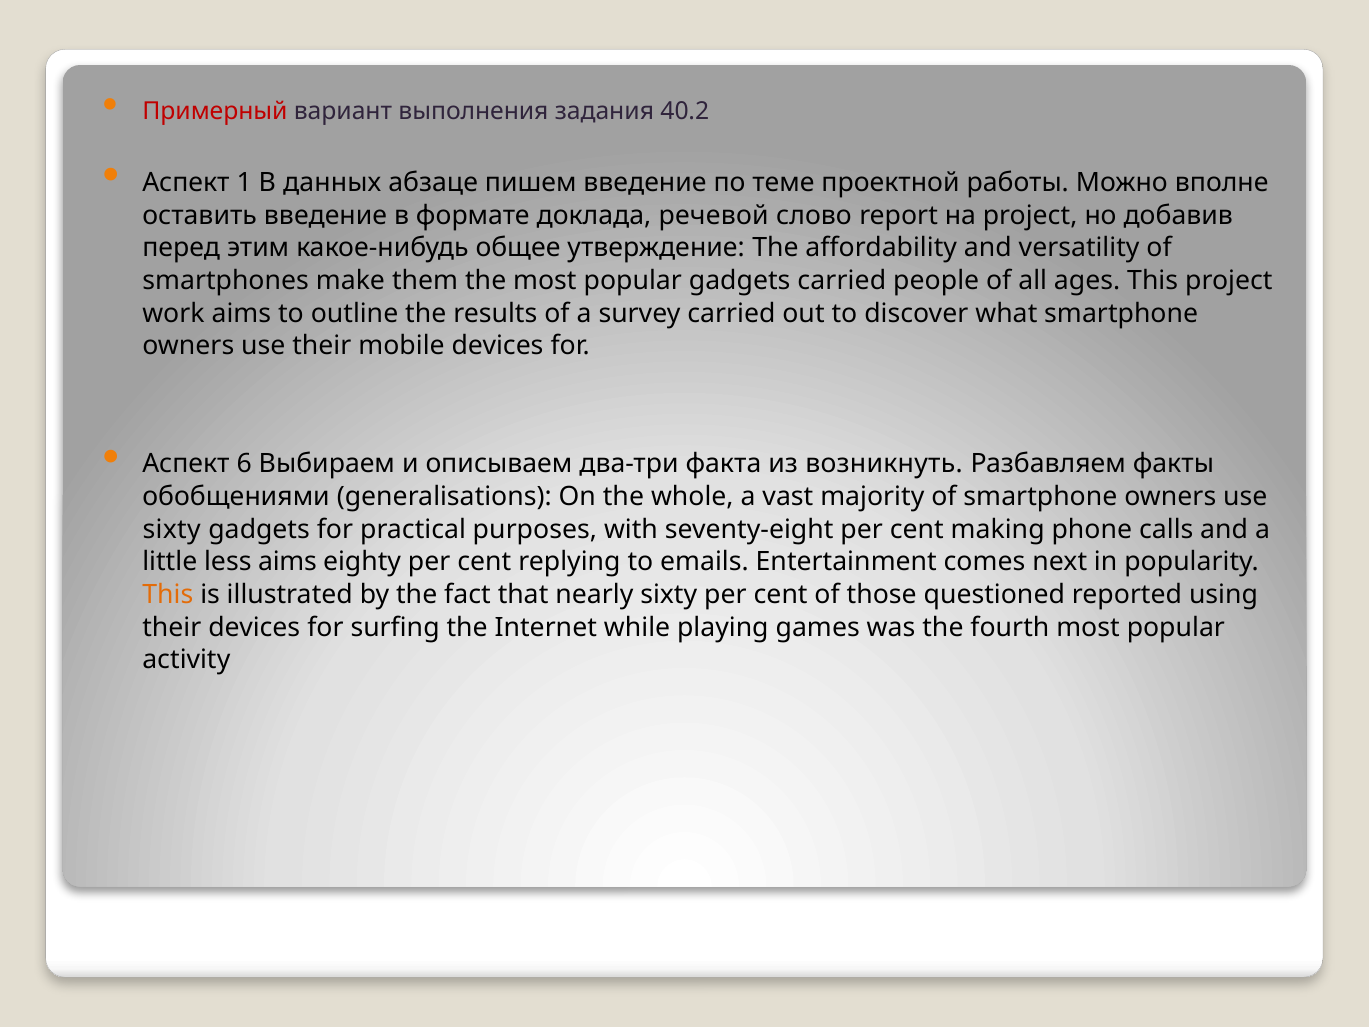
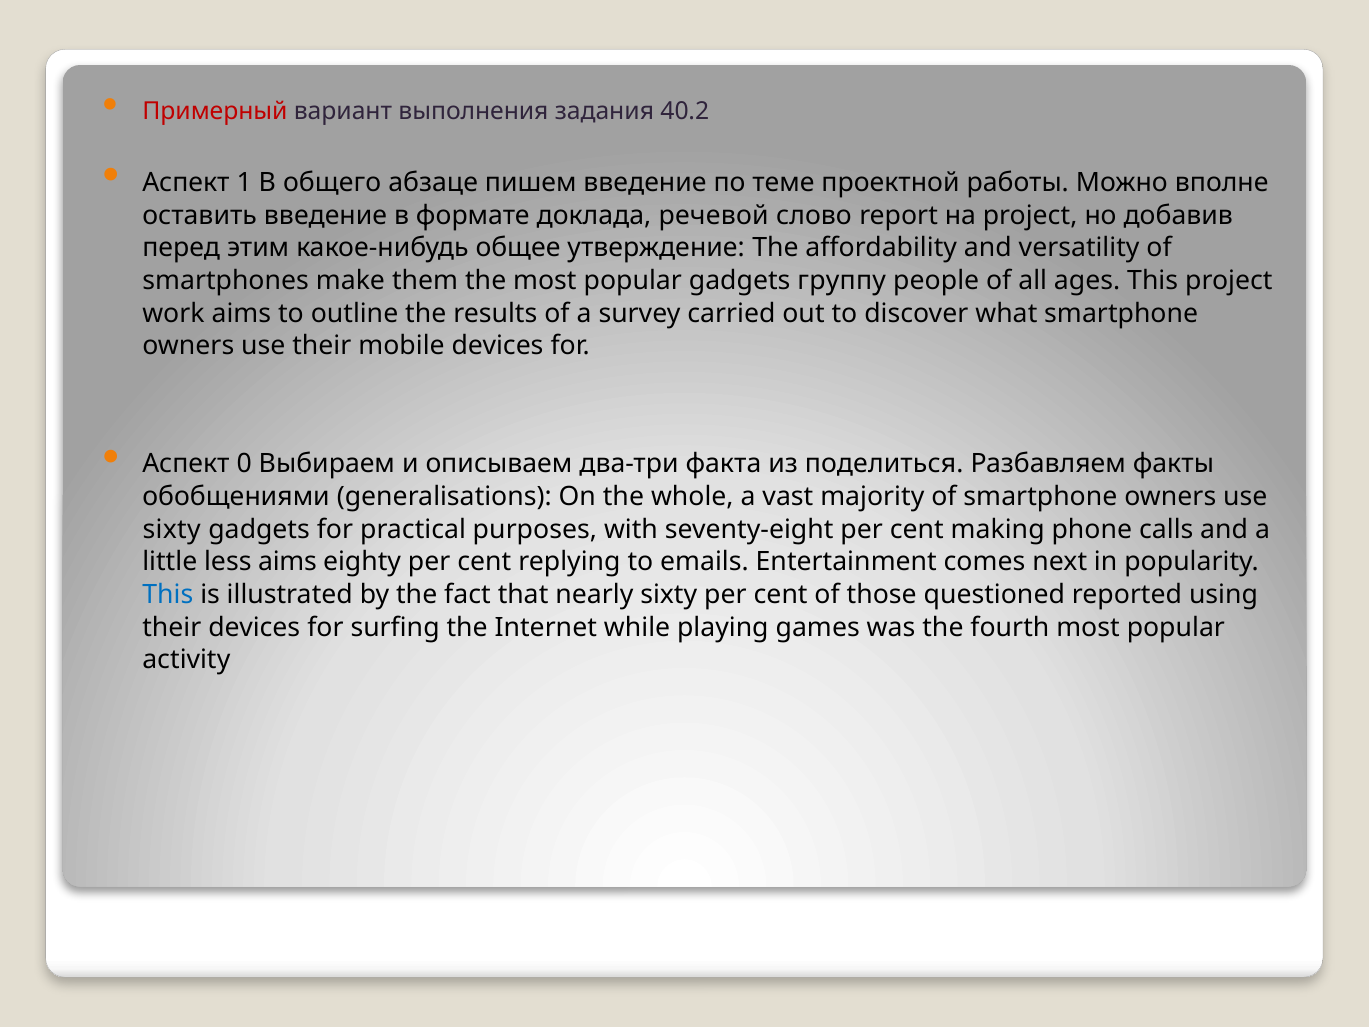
данных: данных -> общего
gadgets carried: carried -> группу
6: 6 -> 0
возникнуть: возникнуть -> поделиться
This at (168, 594) colour: orange -> blue
